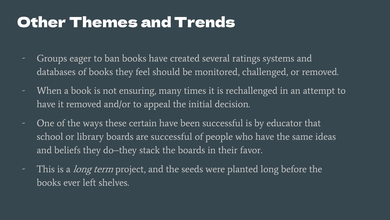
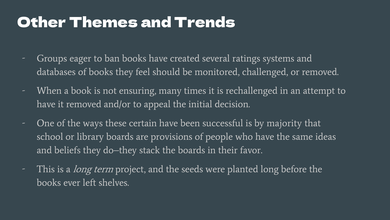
educator: educator -> majority
are successful: successful -> provisions
